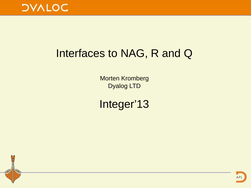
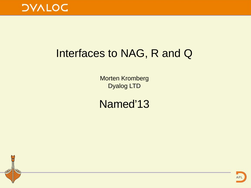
Integer’13: Integer’13 -> Named’13
